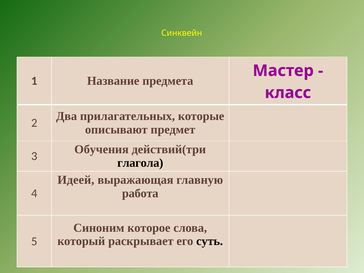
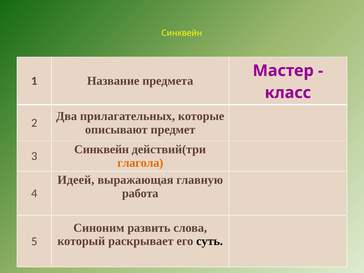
Обучения at (102, 149): Обучения -> Синквейн
глагола colour: black -> orange
которое: которое -> развить
